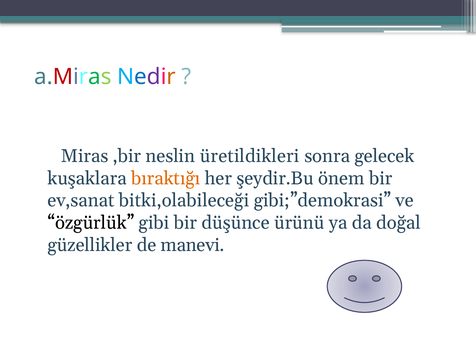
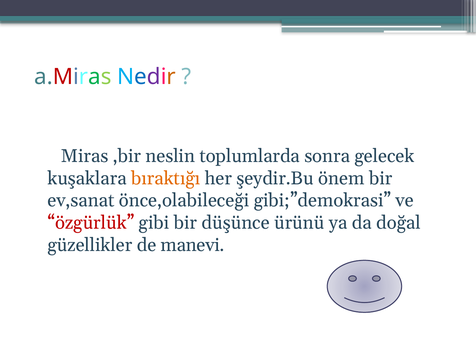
üretildikleri: üretildikleri -> toplumlarda
bitki,olabileceği: bitki,olabileceği -> önce,olabileceği
özgürlük colour: black -> red
